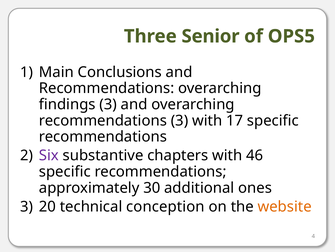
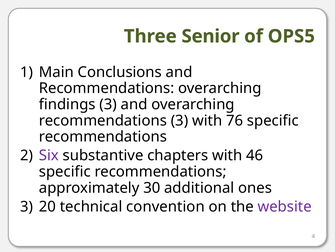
17: 17 -> 76
conception: conception -> convention
website colour: orange -> purple
